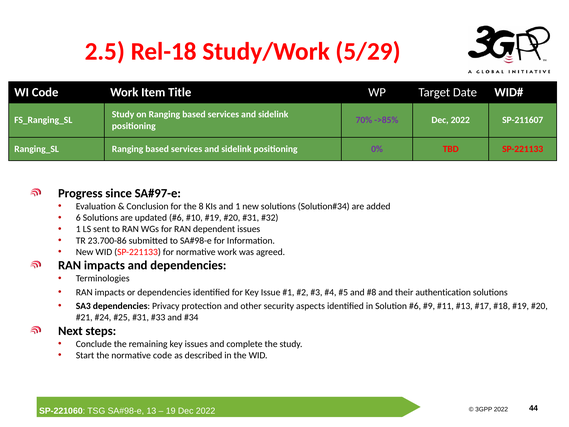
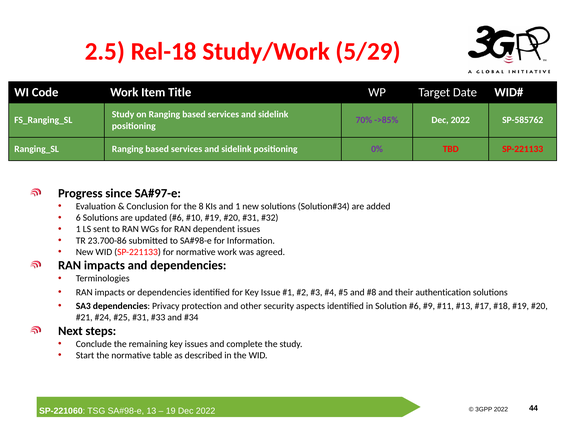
SP-211607: SP-211607 -> SP-585762
normative code: code -> table
